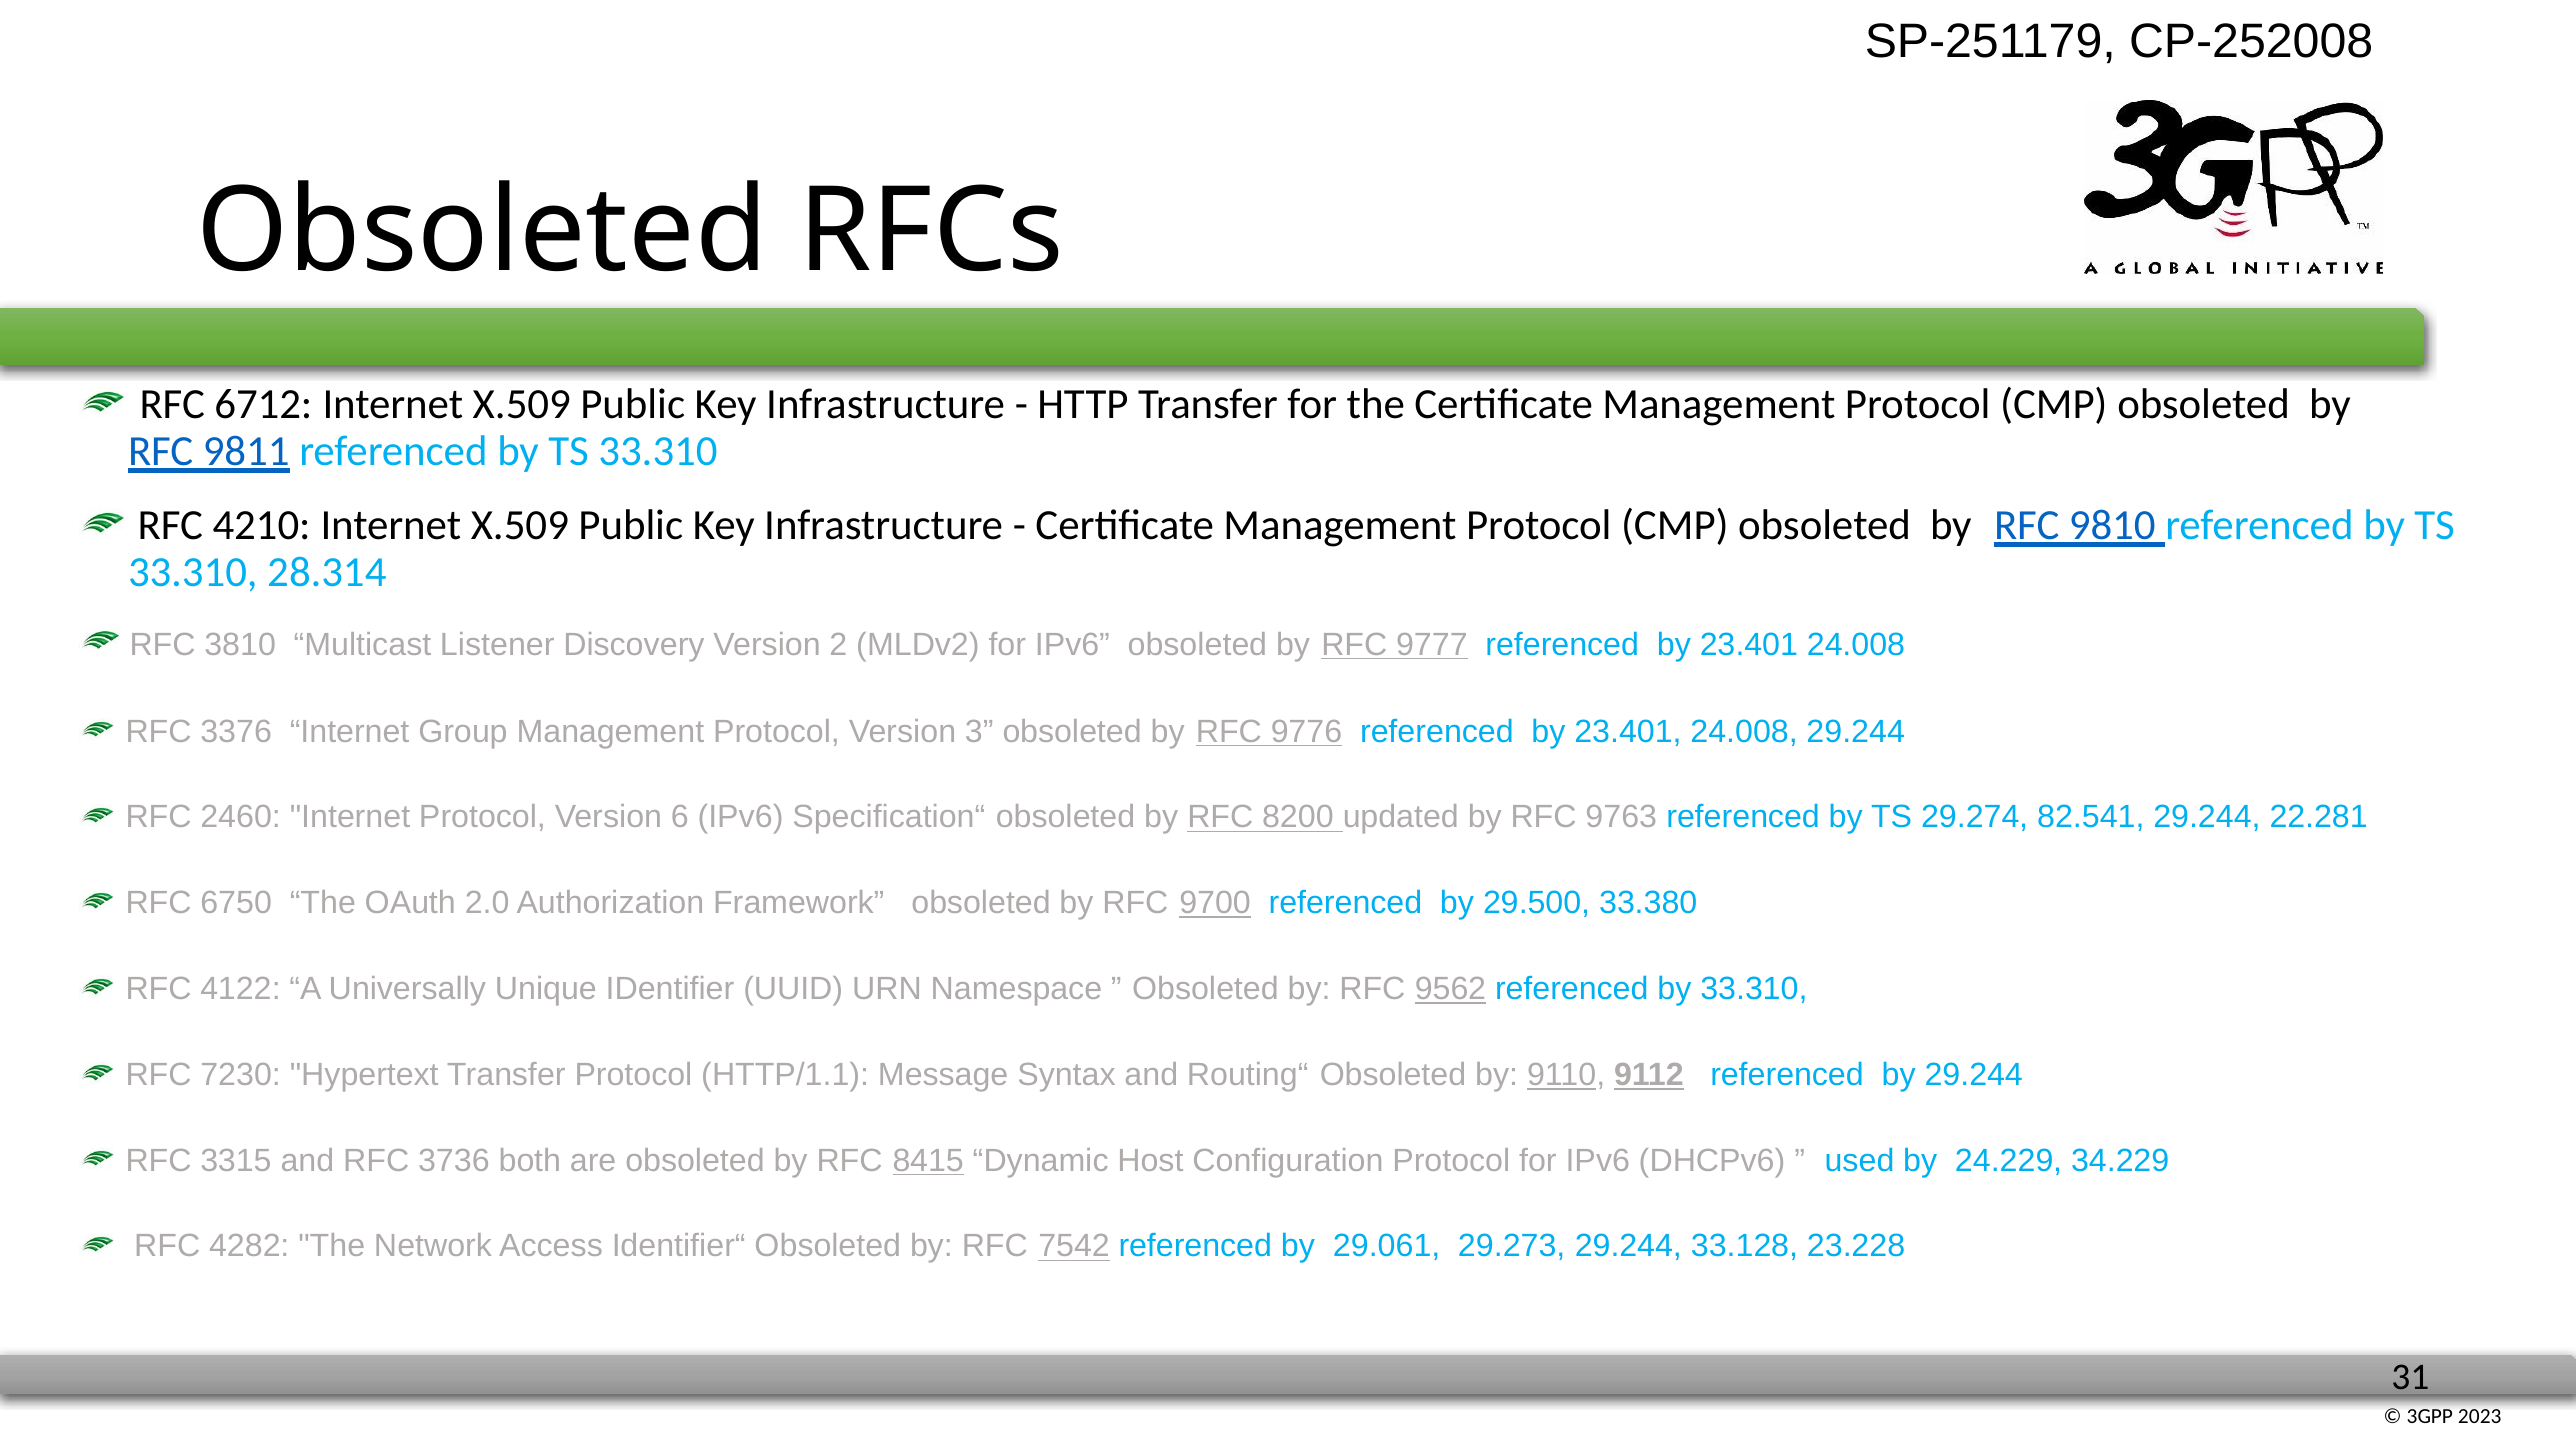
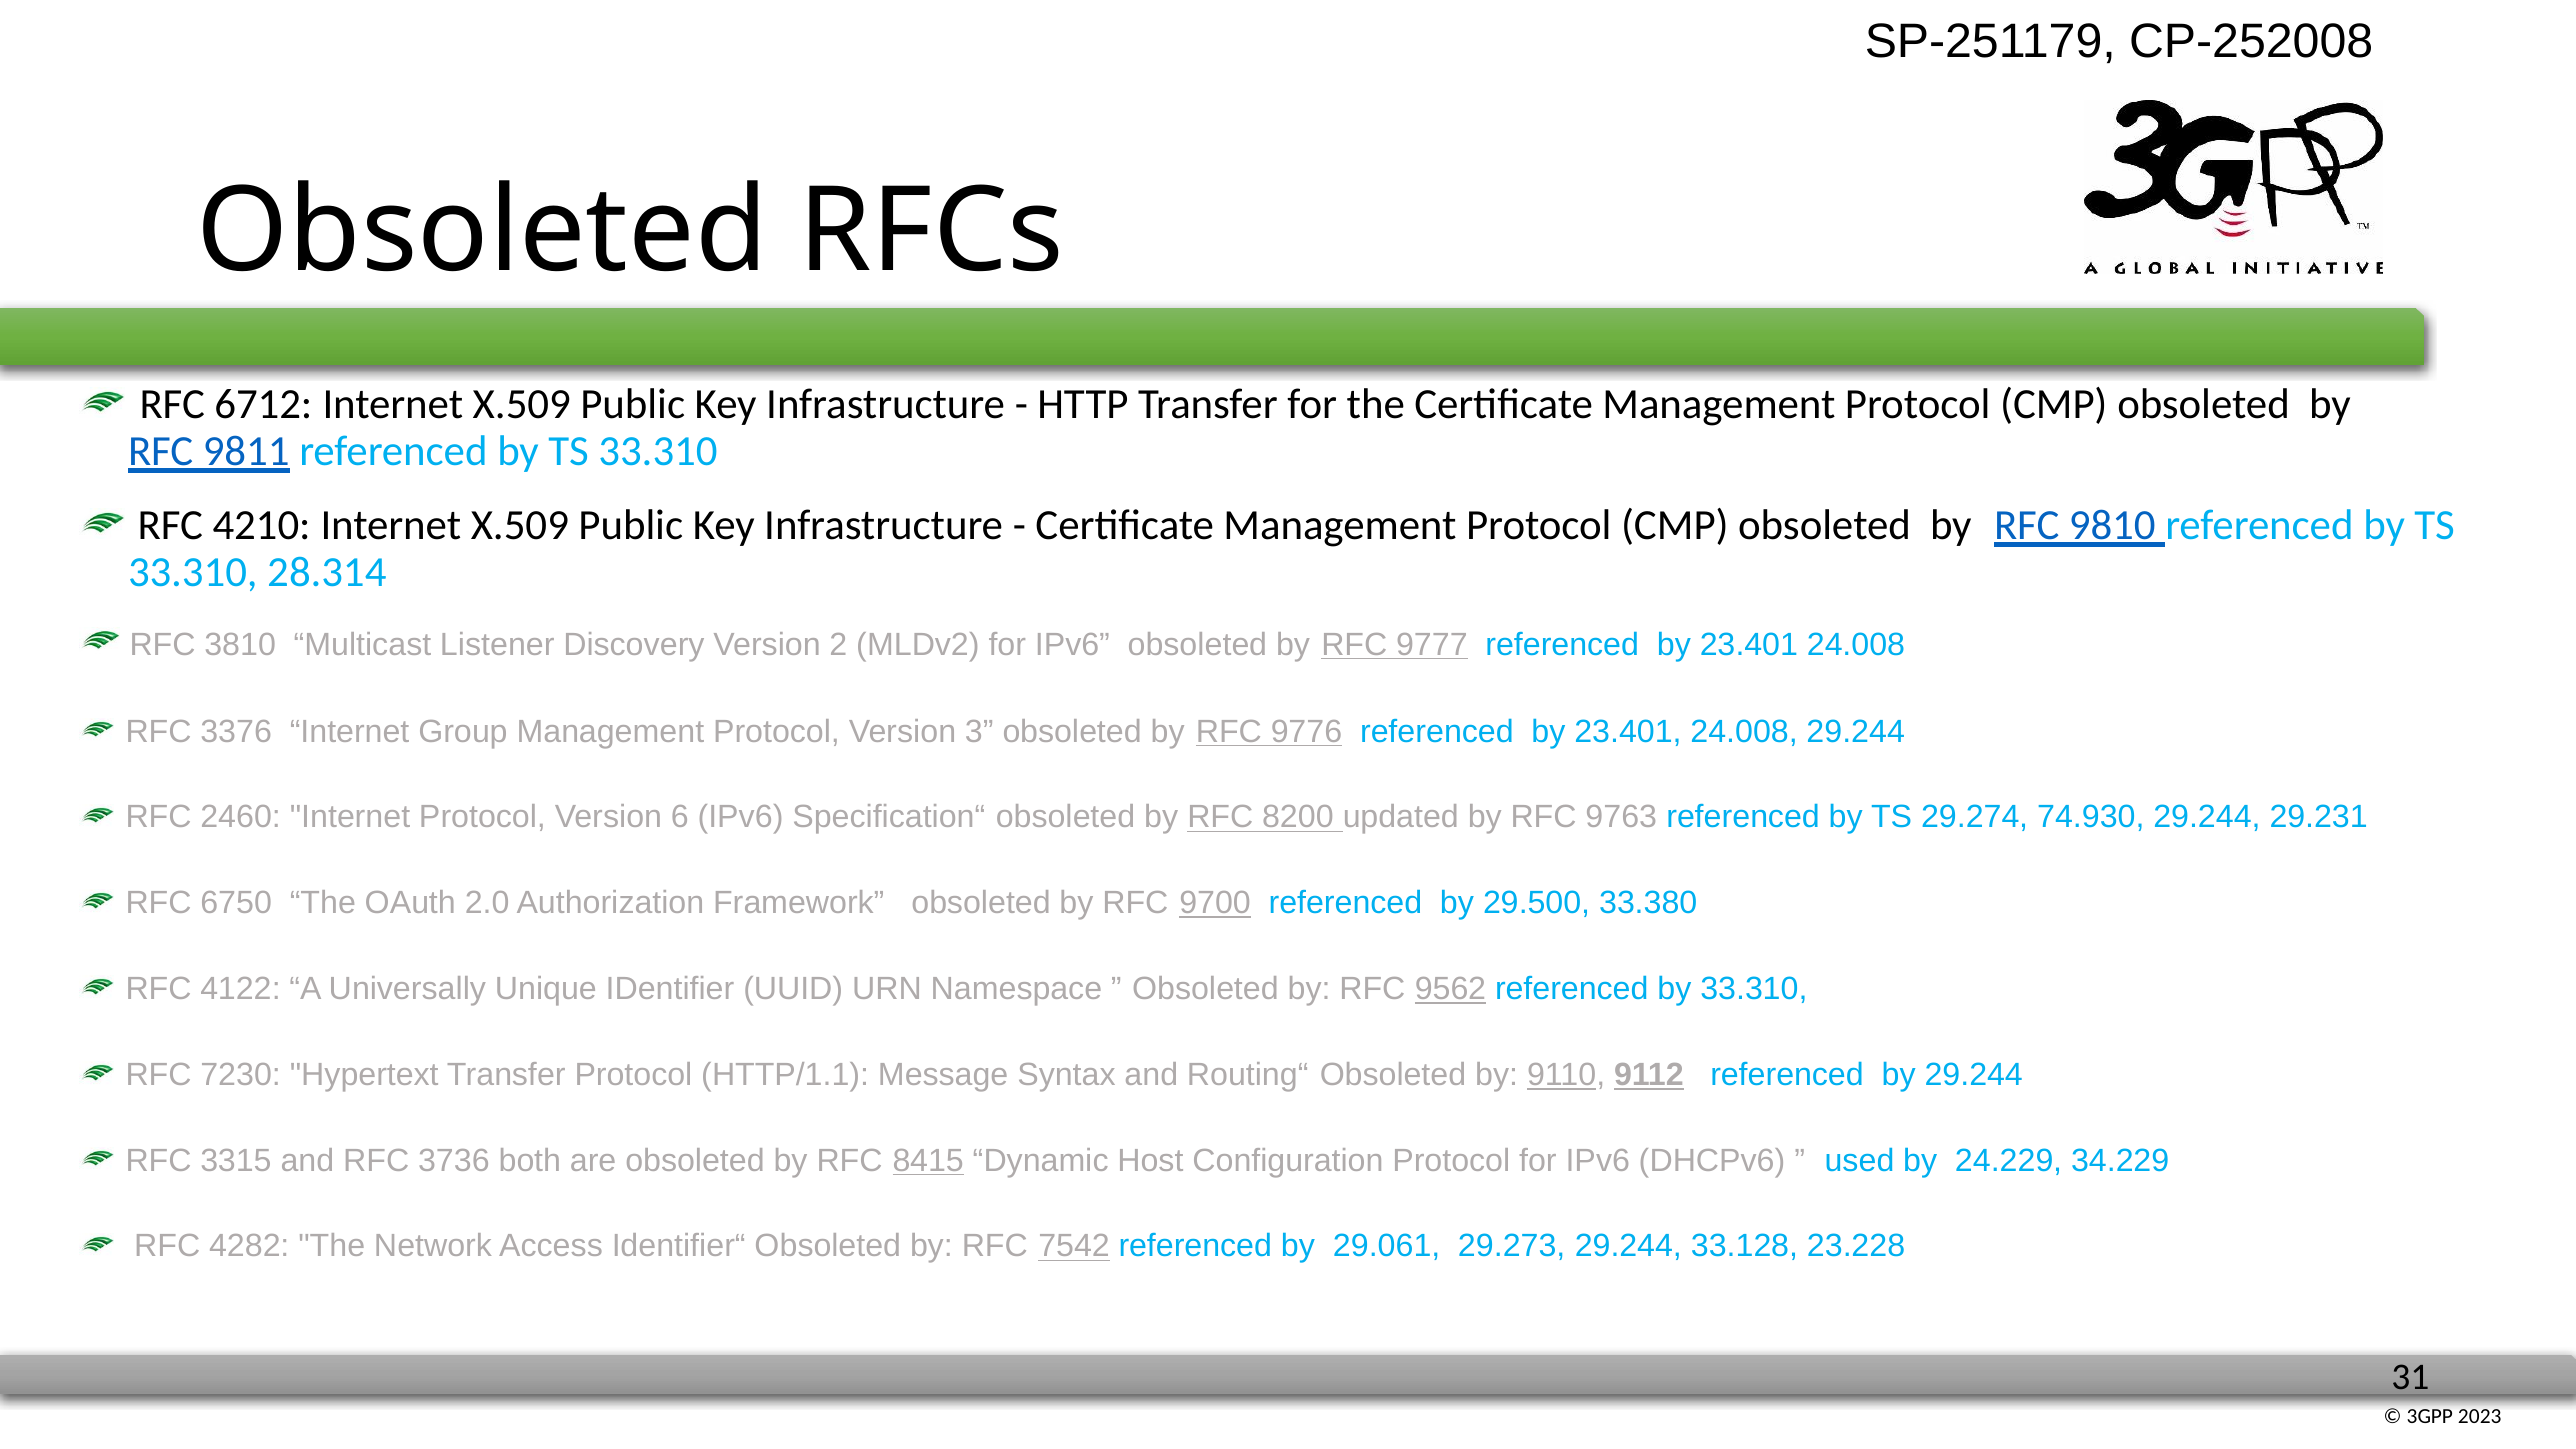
82.541: 82.541 -> 74.930
22.281: 22.281 -> 29.231
